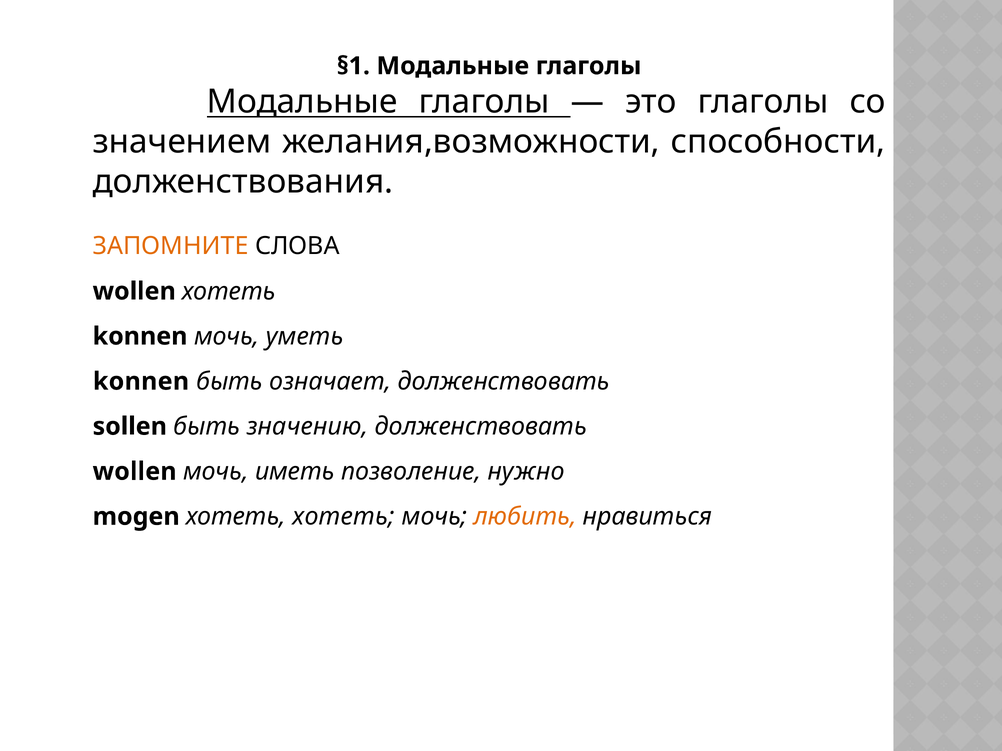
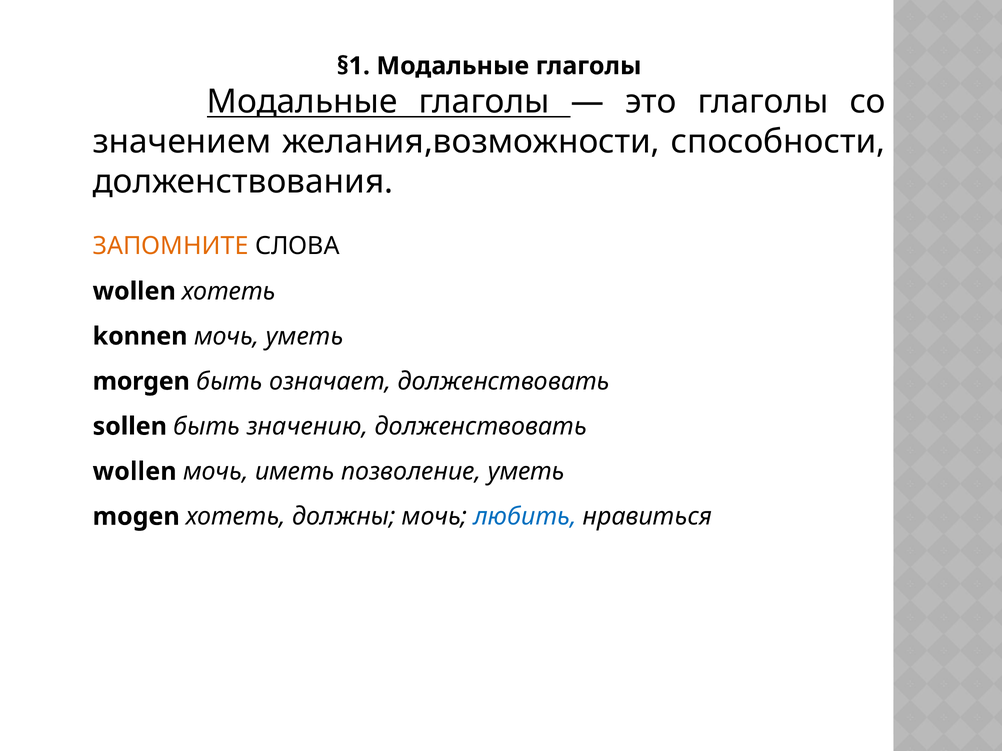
konnen at (141, 382): konnen -> morgen
позволение нужно: нужно -> уметь
хотеть хотеть: хотеть -> должны
любить colour: orange -> blue
